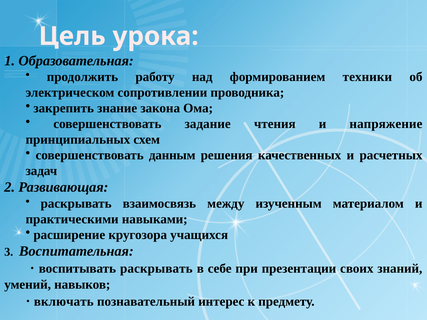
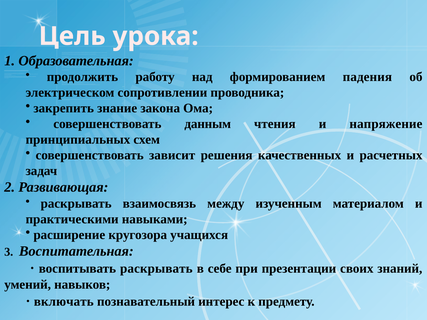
техники: техники -> падения
задание: задание -> данным
данным: данным -> зависит
